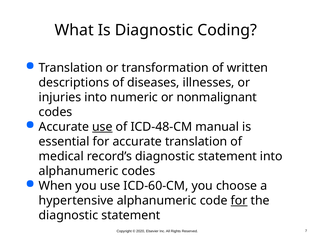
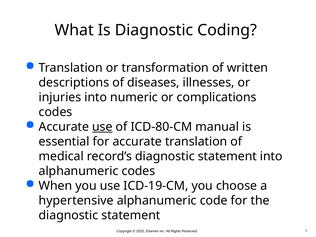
nonmalignant: nonmalignant -> complications
ICD-48-CM: ICD-48-CM -> ICD-80-CM
ICD-60-CM: ICD-60-CM -> ICD-19-CM
for at (239, 201) underline: present -> none
